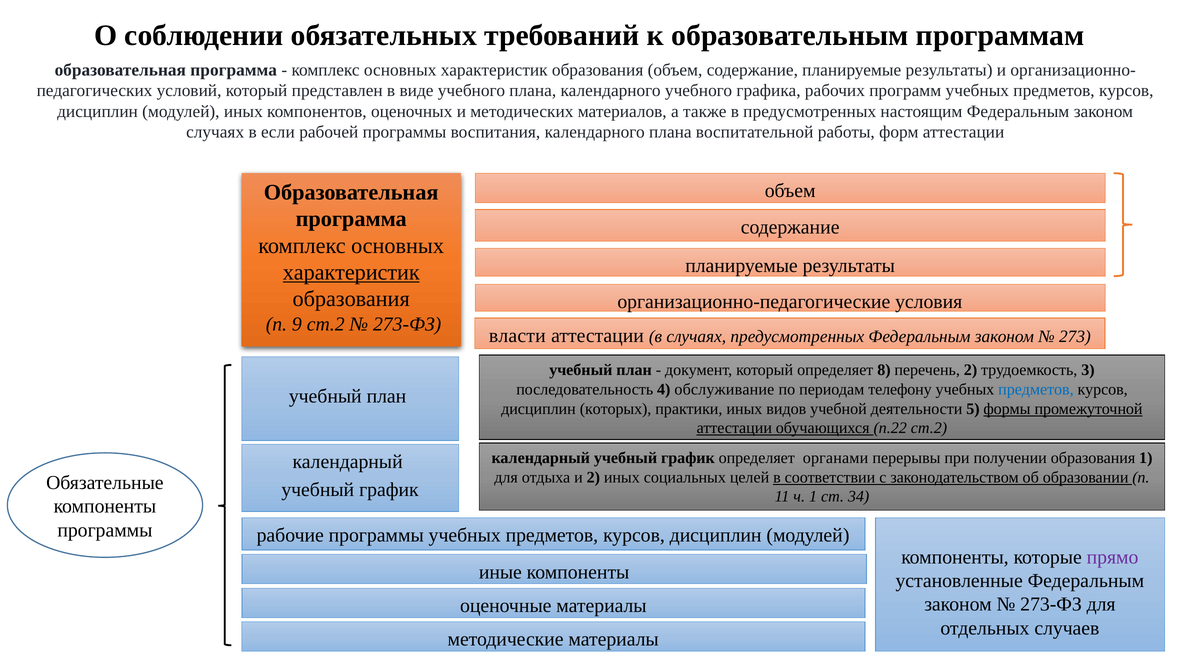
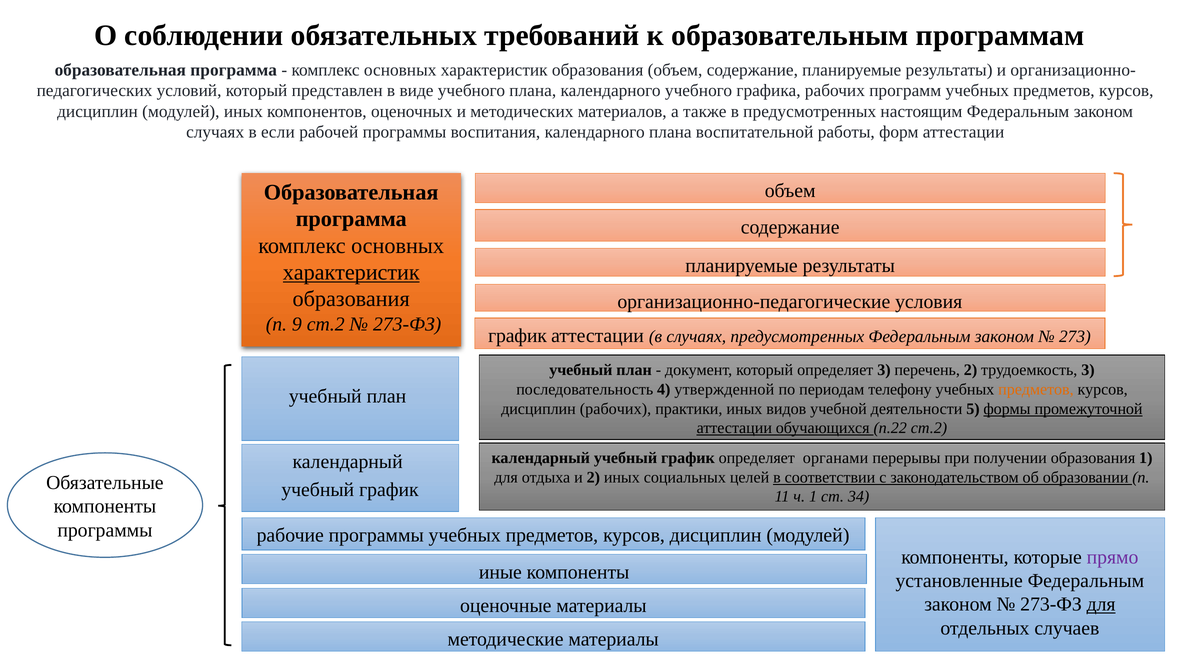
власти at (517, 336): власти -> график
определяет 8: 8 -> 3
обслуживание: обслуживание -> утвержденной
предметов at (1036, 390) colour: blue -> orange
дисциплин которых: которых -> рабочих
для at (1101, 604) underline: none -> present
